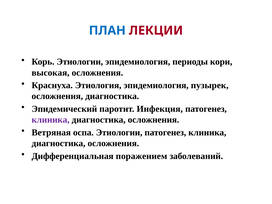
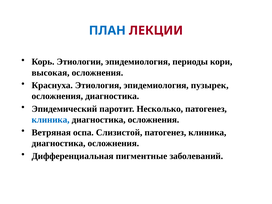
Инфекция: Инфекция -> Несколько
клиника at (51, 120) colour: purple -> blue
оспа Этиологии: Этиологии -> Слизистой
поражением: поражением -> пигментные
